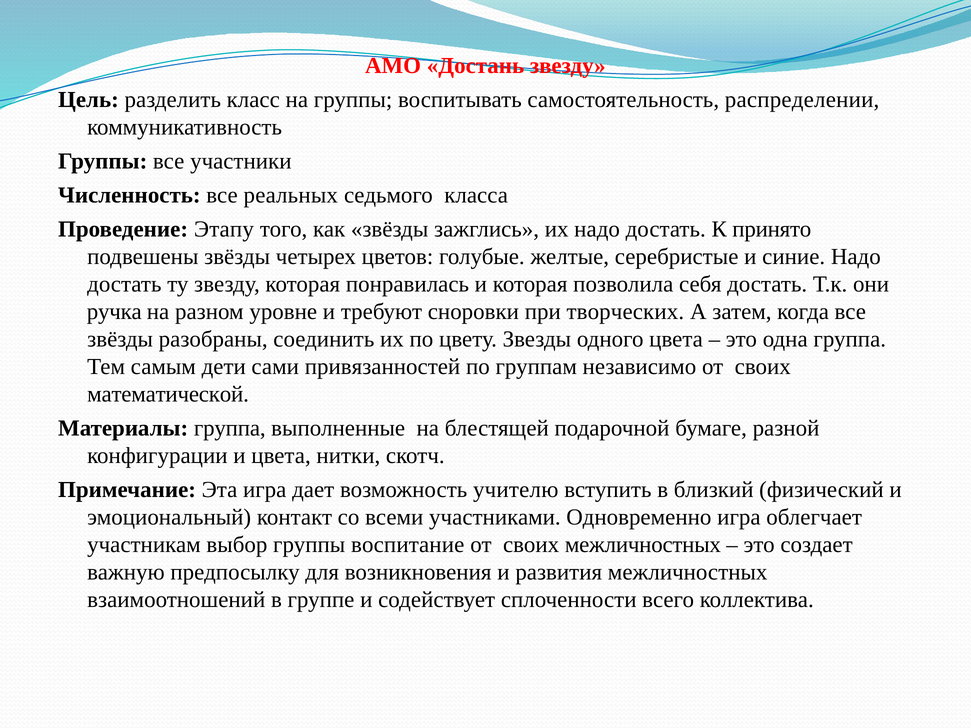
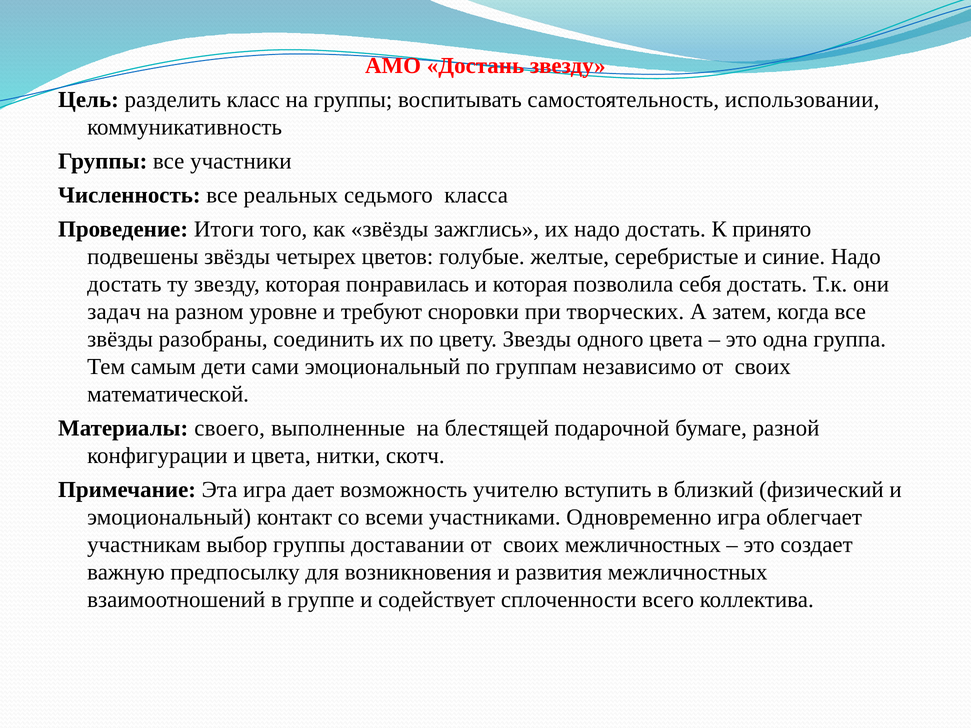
распределении: распределении -> использовании
Этапу: Этапу -> Итоги
ручка: ручка -> задач
сами привязанностей: привязанностей -> эмоциональный
Материалы группа: группа -> своего
воспитание: воспитание -> доставании
